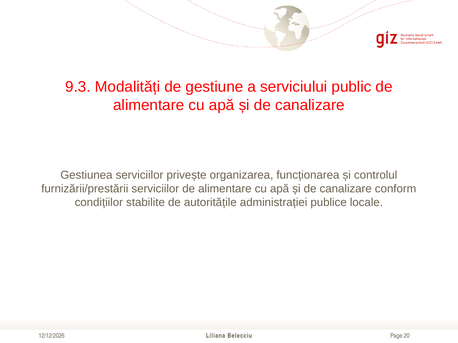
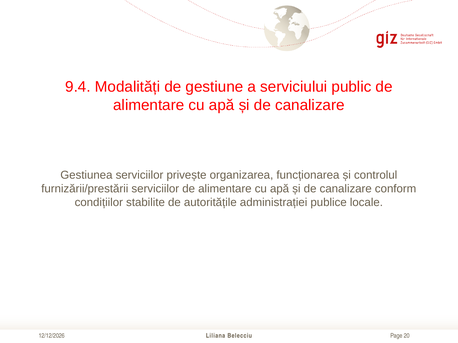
9.3: 9.3 -> 9.4
